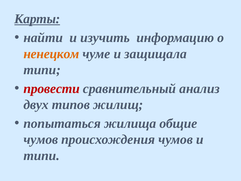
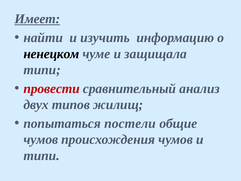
Карты: Карты -> Имеет
ненецком colour: orange -> black
жилища: жилища -> постели
